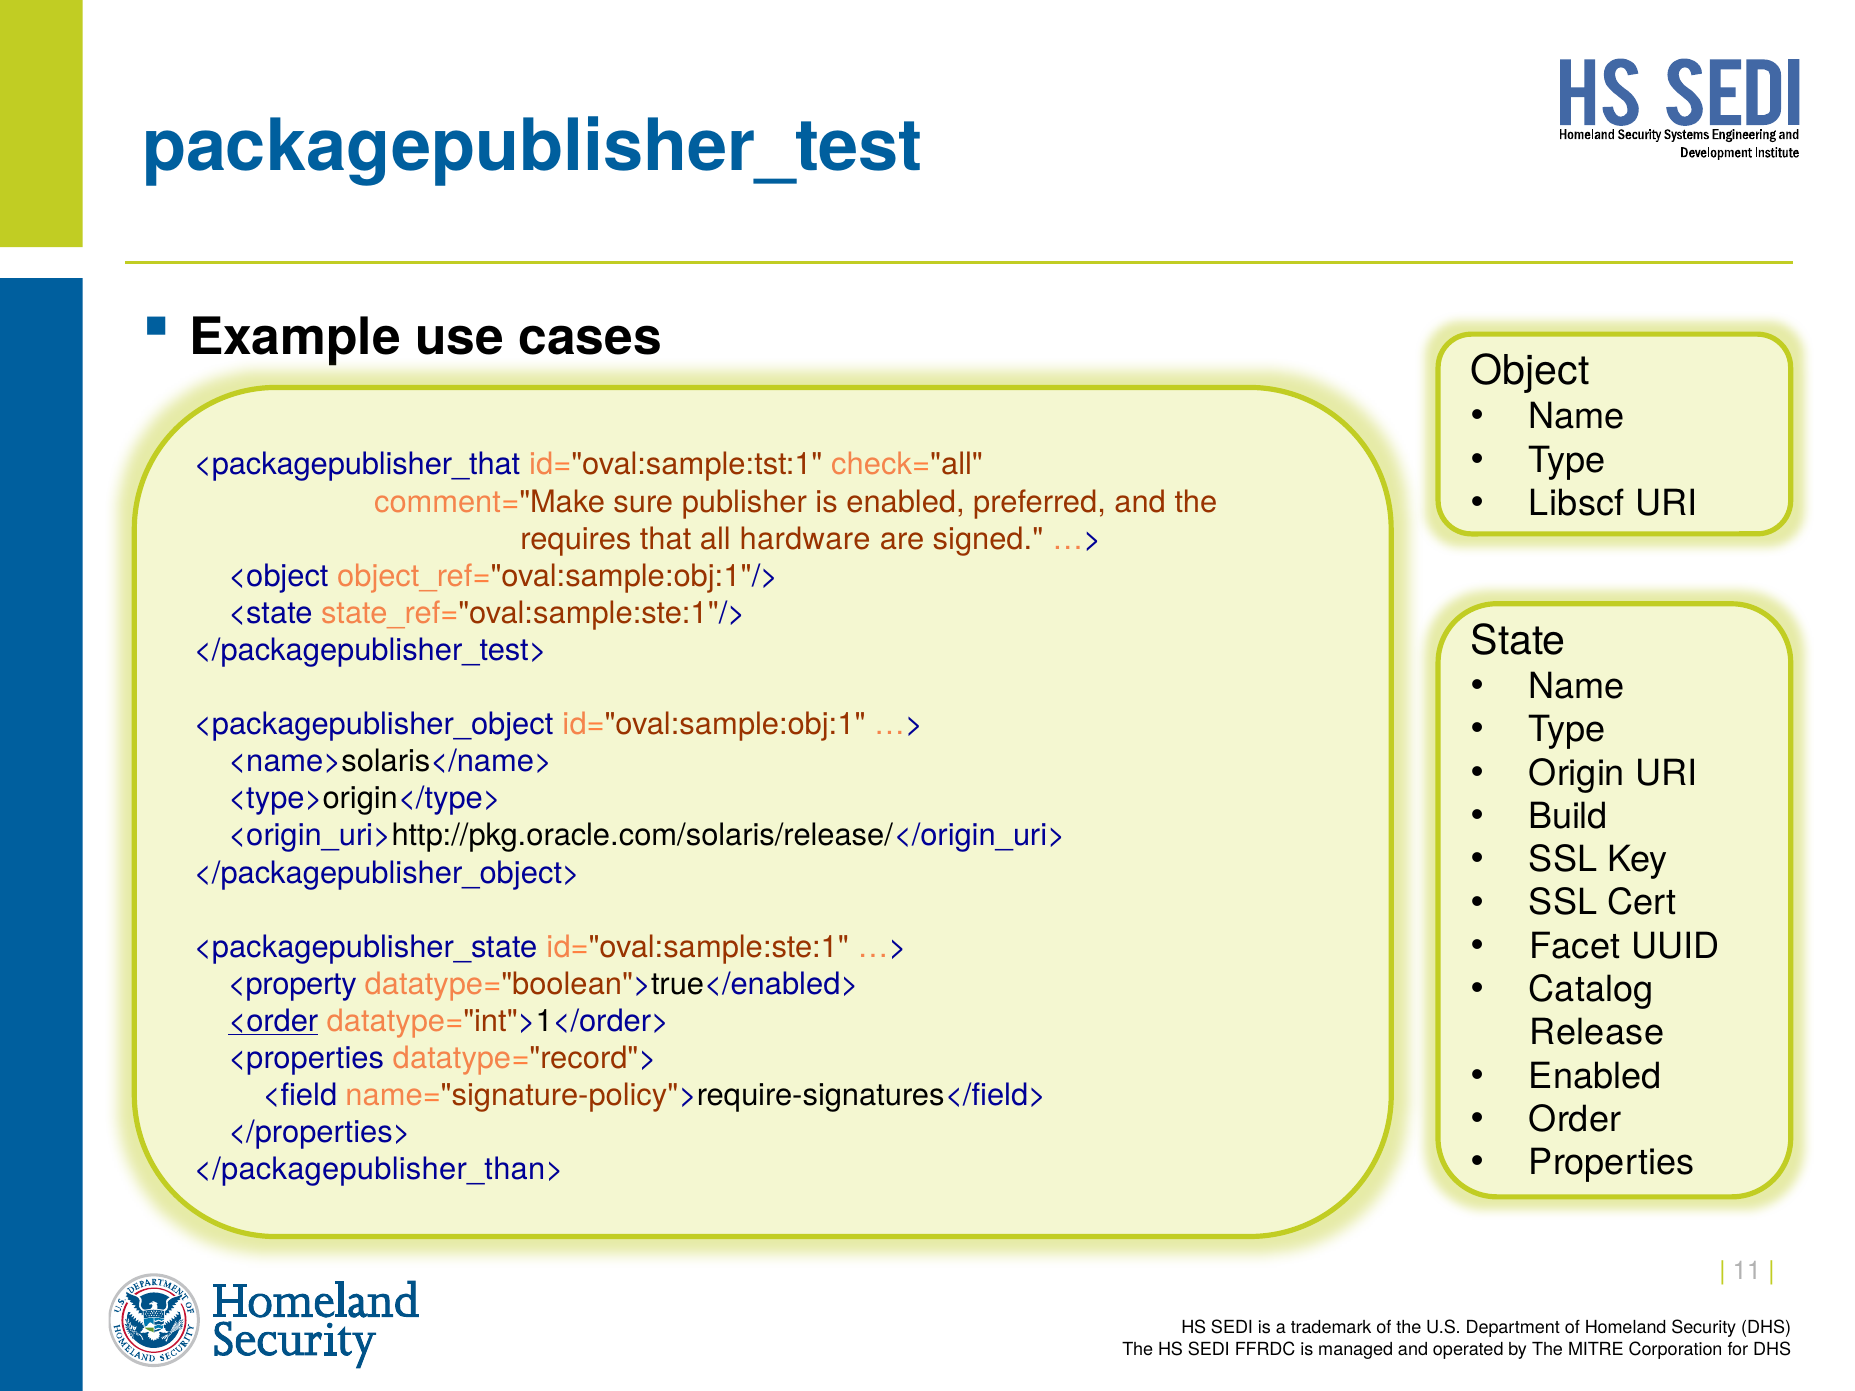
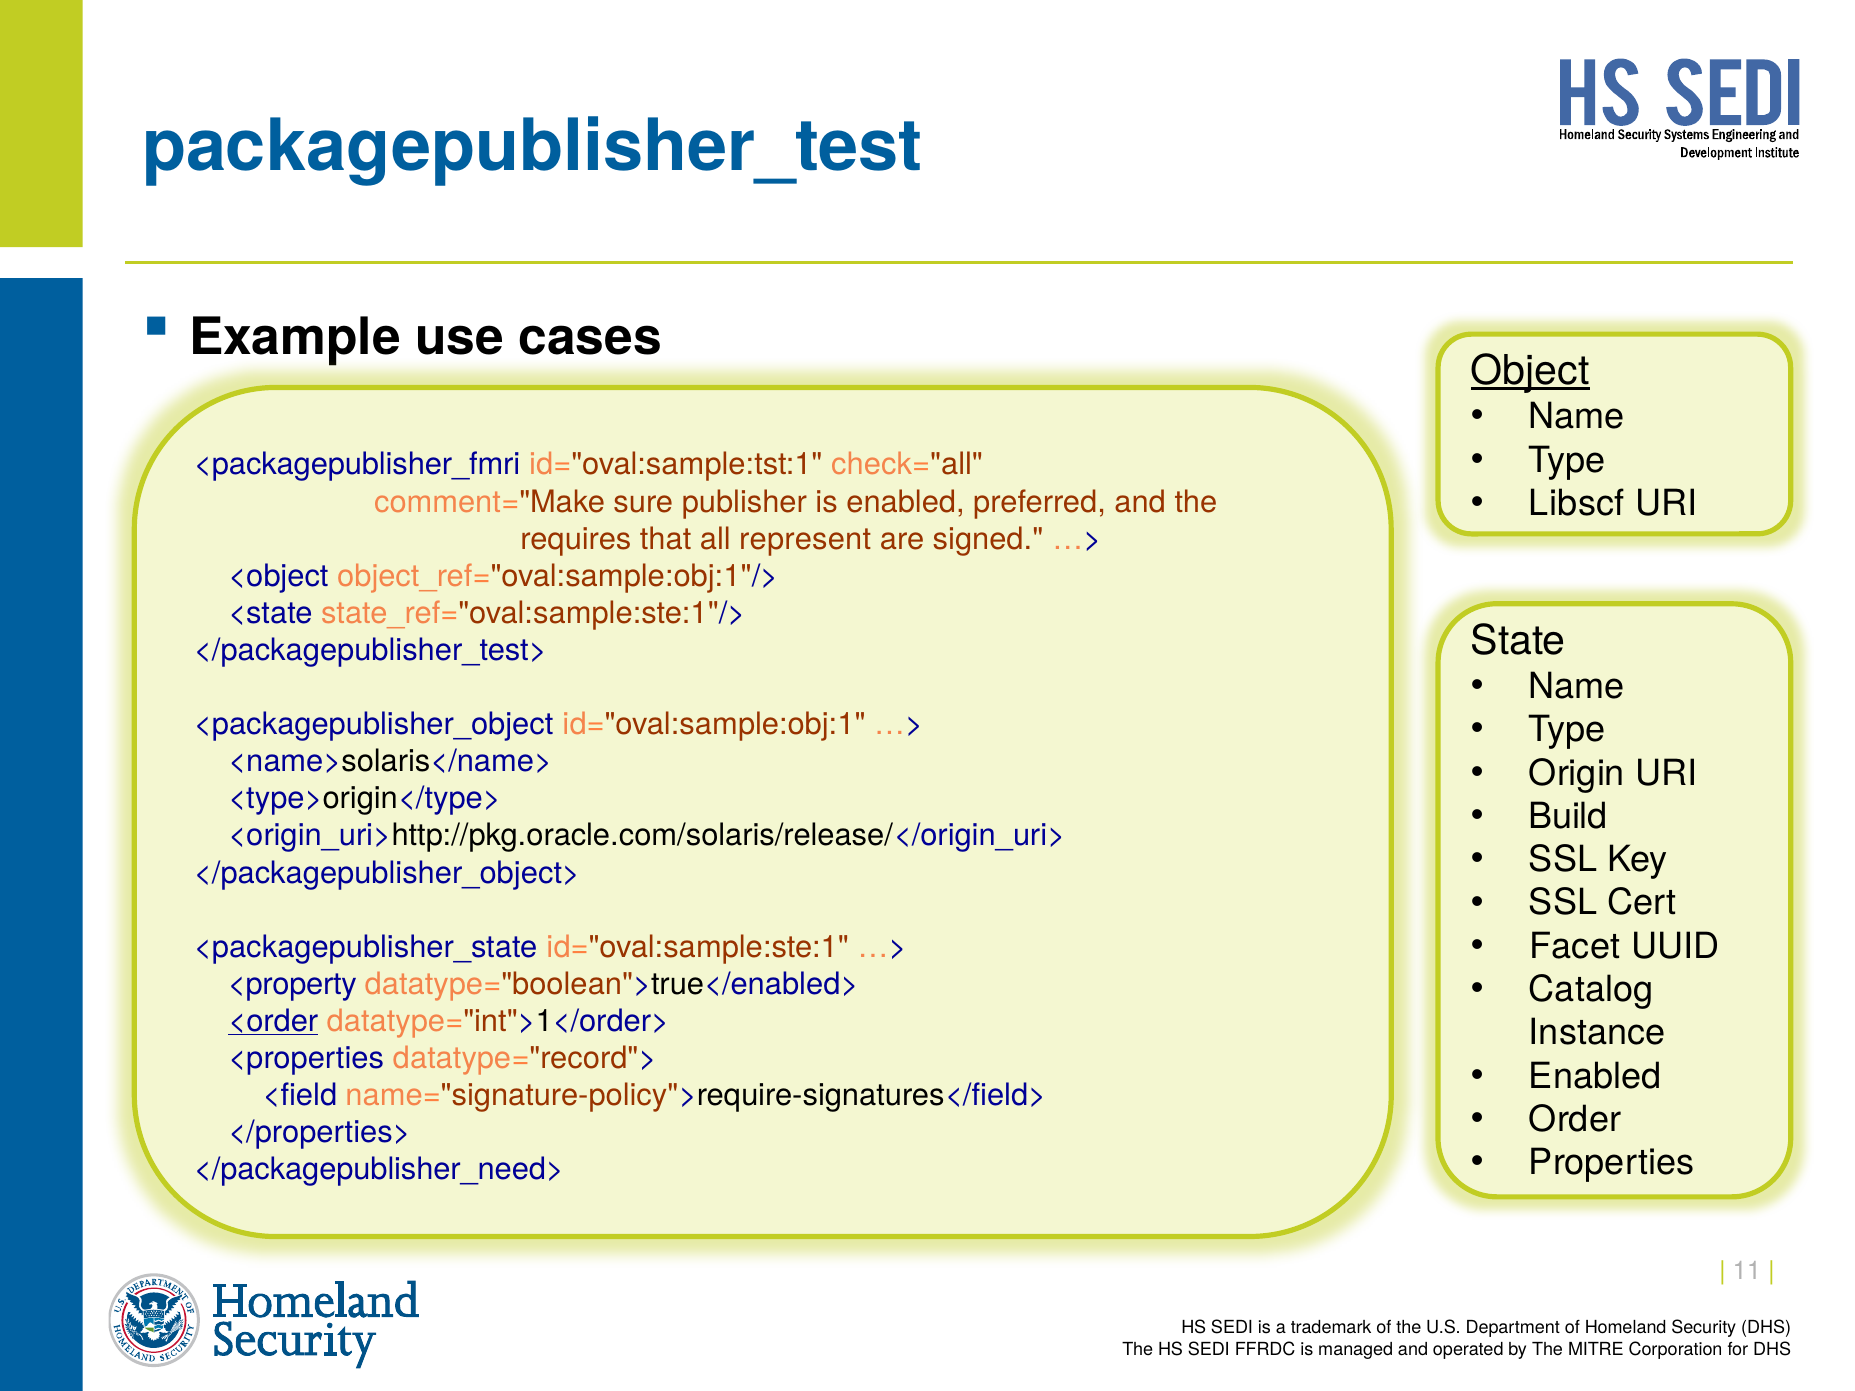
Object underline: none -> present
<packagepublisher_that: <packagepublisher_that -> <packagepublisher_fmri
hardware: hardware -> represent
Release: Release -> Instance
</packagepublisher_than>: </packagepublisher_than> -> </packagepublisher_need>
